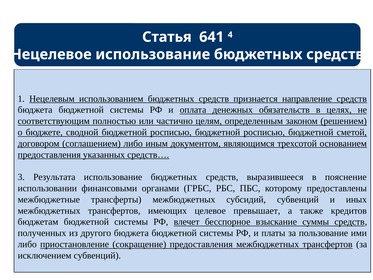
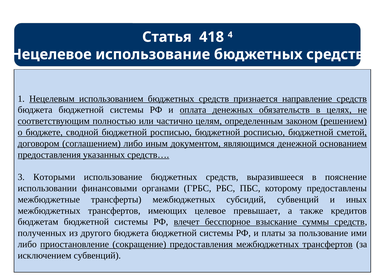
641: 641 -> 418
трехсотой: трехсотой -> денежной
Результата: Результата -> Которыми
